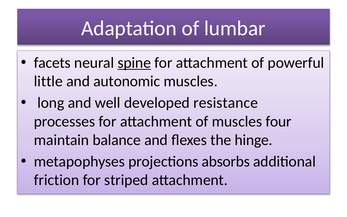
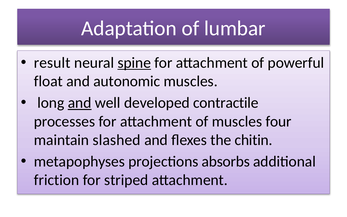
facets: facets -> result
little: little -> float
and at (80, 103) underline: none -> present
resistance: resistance -> contractile
balance: balance -> slashed
hinge: hinge -> chitin
